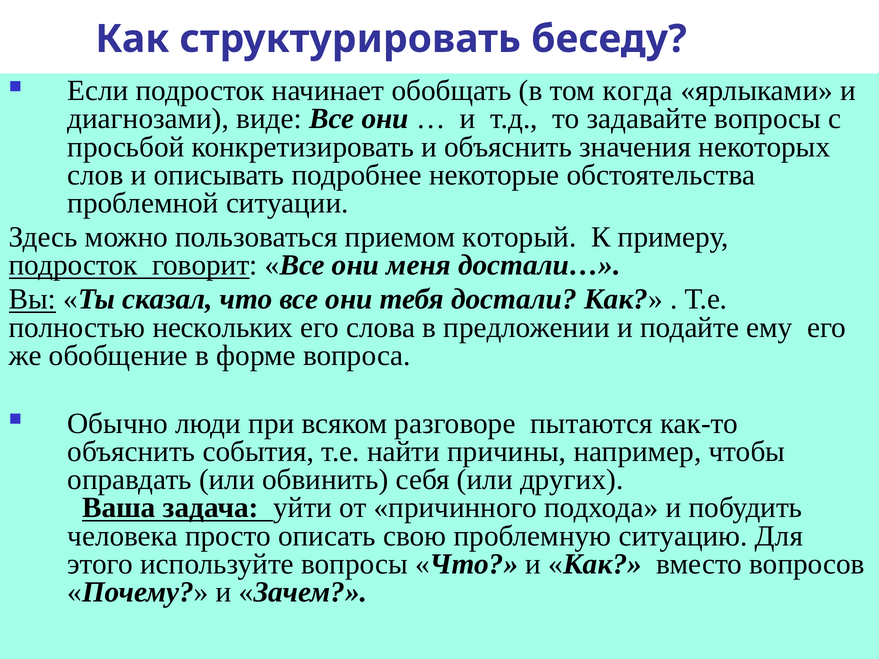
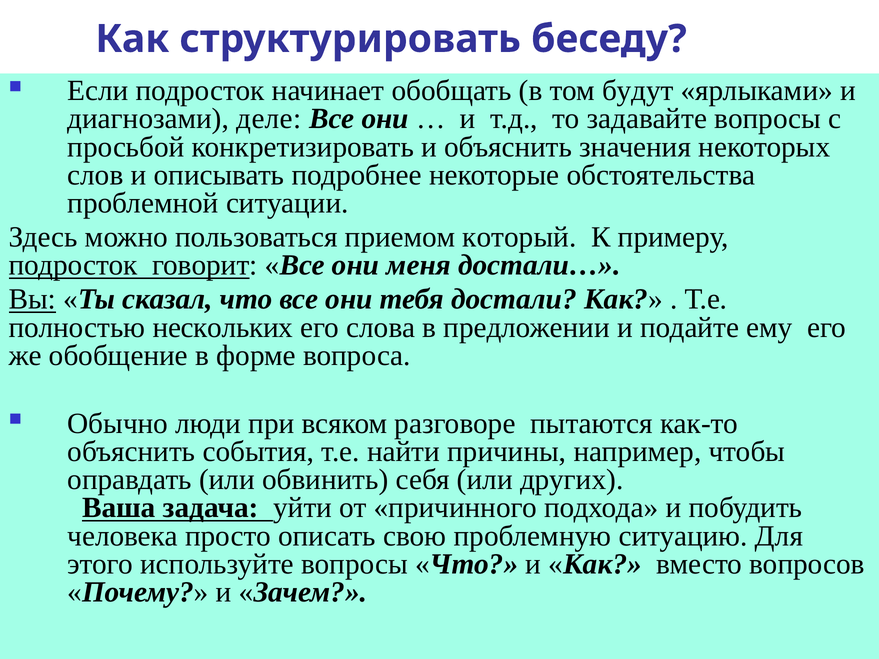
когда: когда -> будут
виде: виде -> деле
